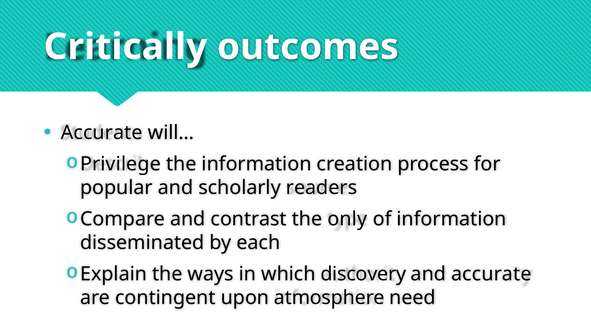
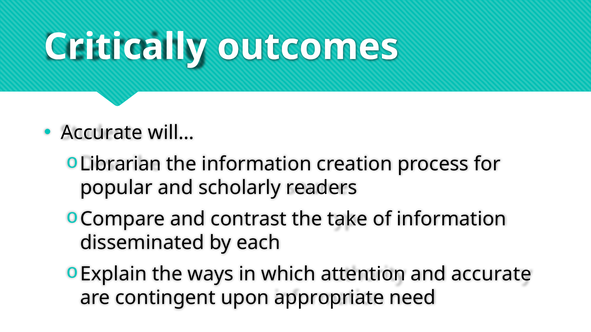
Privilege: Privilege -> Librarian
only: only -> take
discovery: discovery -> attention
atmosphere: atmosphere -> appropriate
